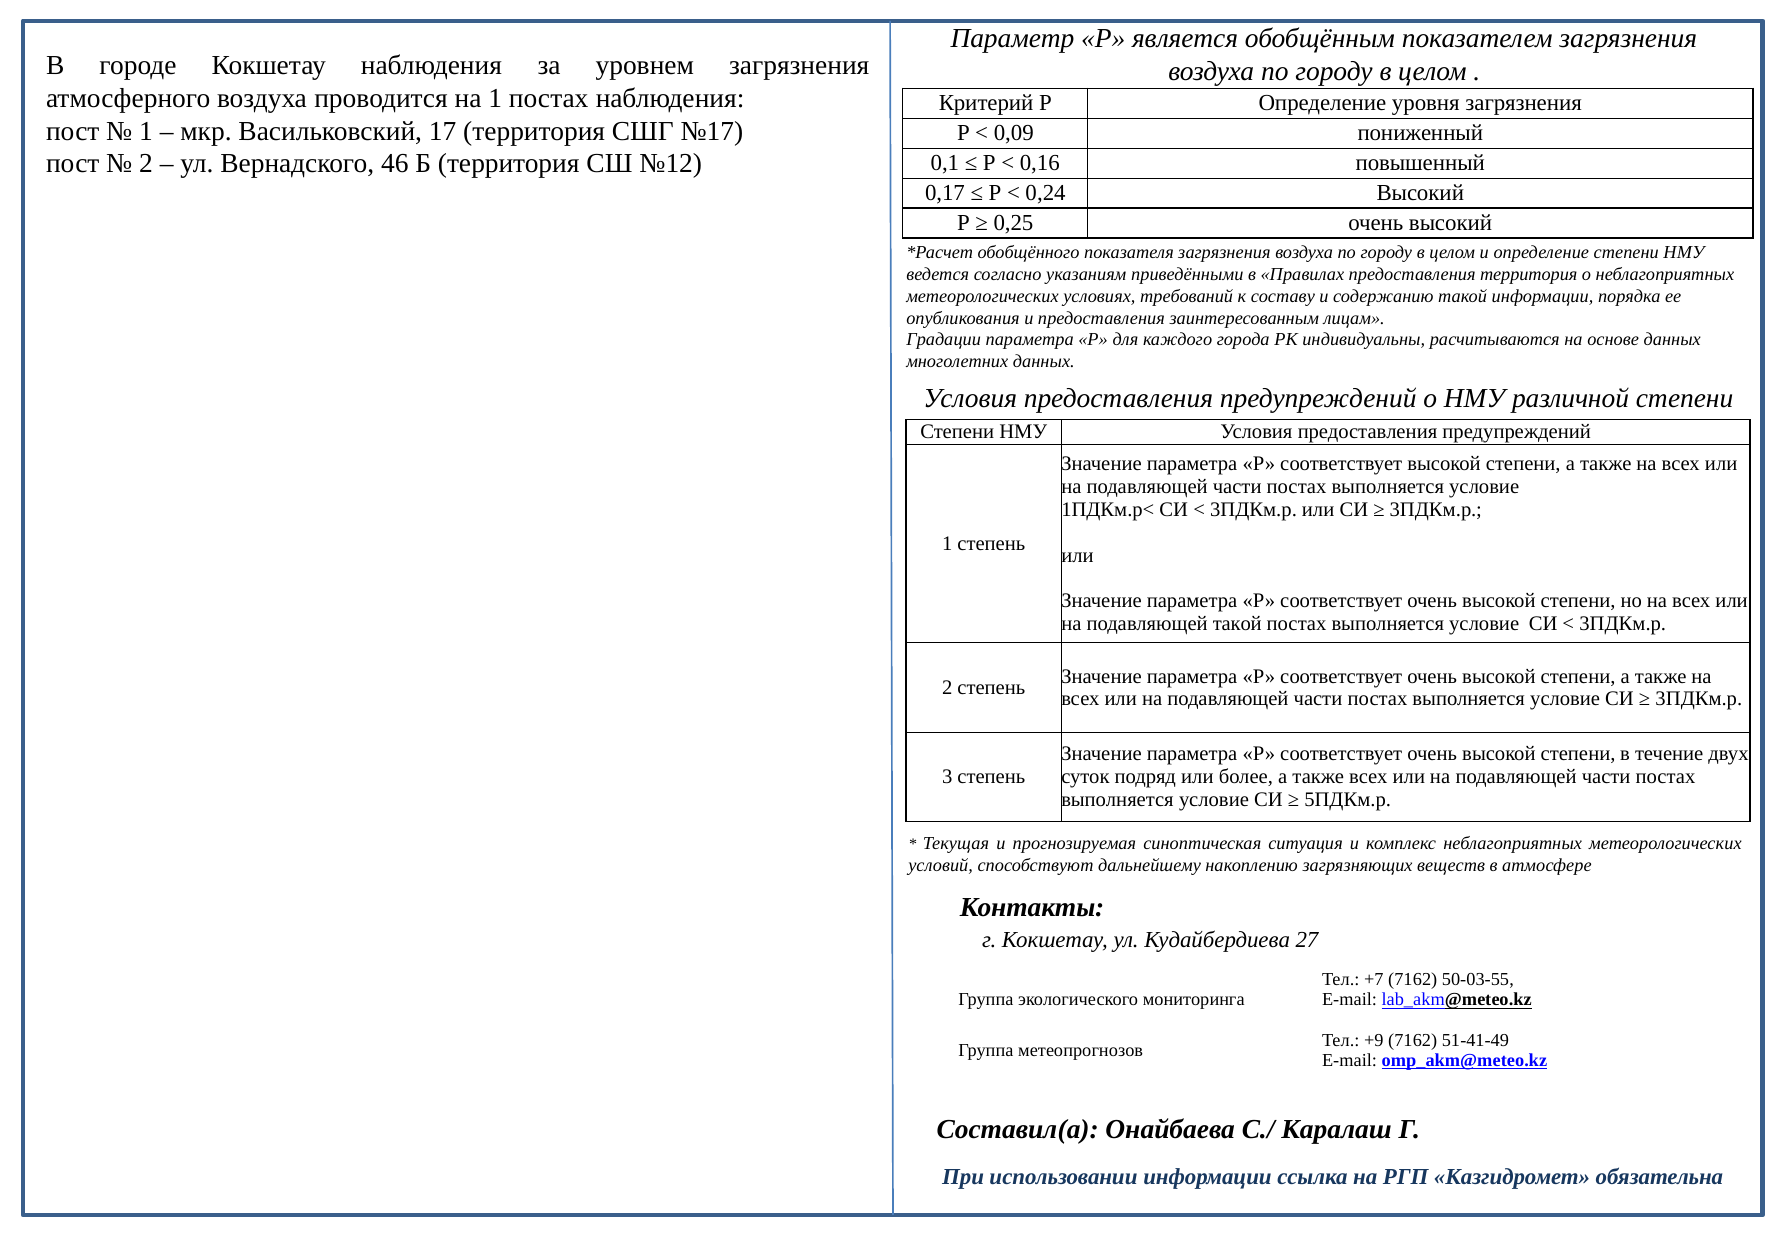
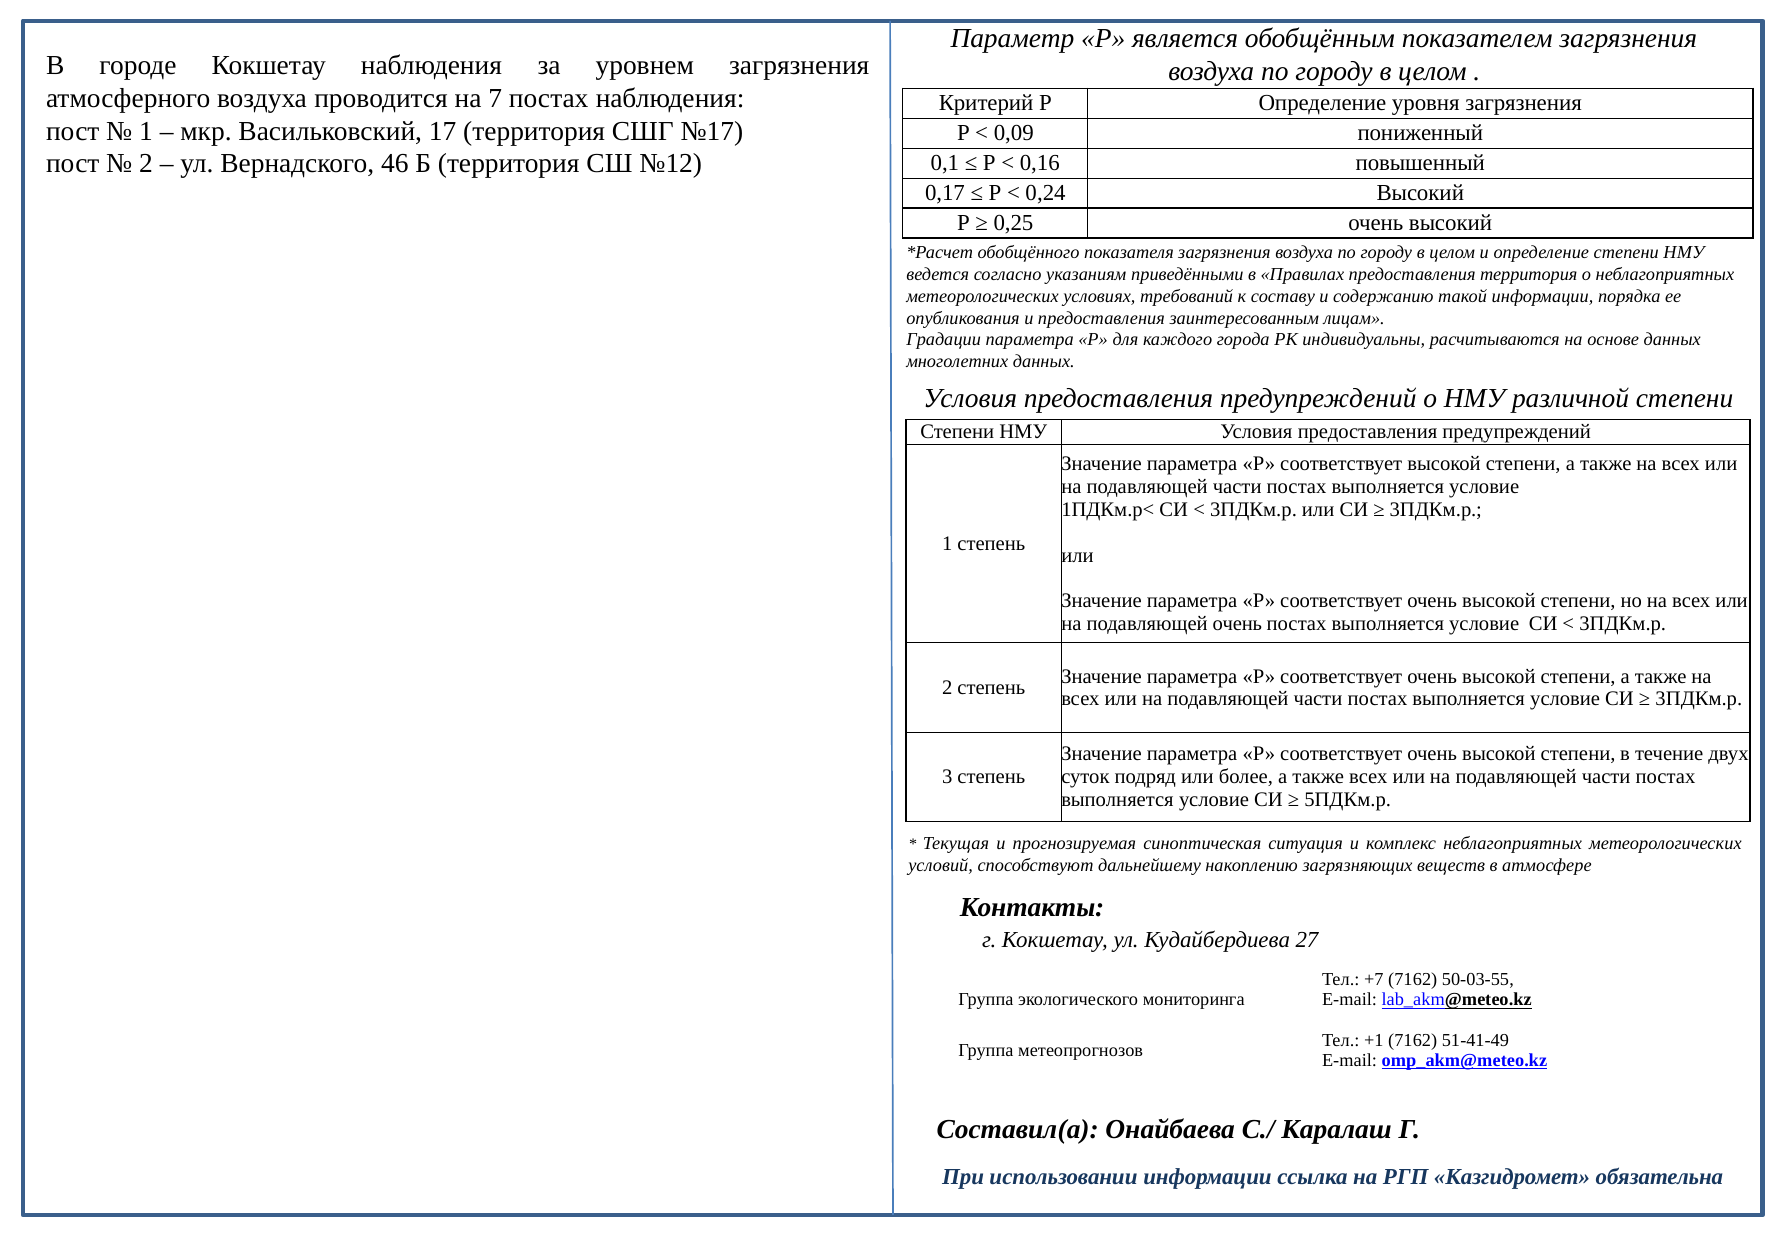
на 1: 1 -> 7
подавляющей такой: такой -> очень
+9: +9 -> +1
